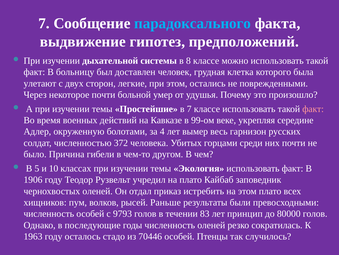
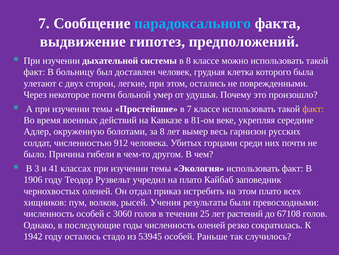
факт at (313, 109) colour: pink -> yellow
99-ом: 99-ом -> 81-ом
за 4: 4 -> 8
372: 372 -> 912
5: 5 -> 3
10: 10 -> 41
Раньше: Раньше -> Учения
9793: 9793 -> 3060
83: 83 -> 25
принцип: принцип -> растений
80000: 80000 -> 67108
1963: 1963 -> 1942
70446: 70446 -> 53945
Птенцы: Птенцы -> Раньше
